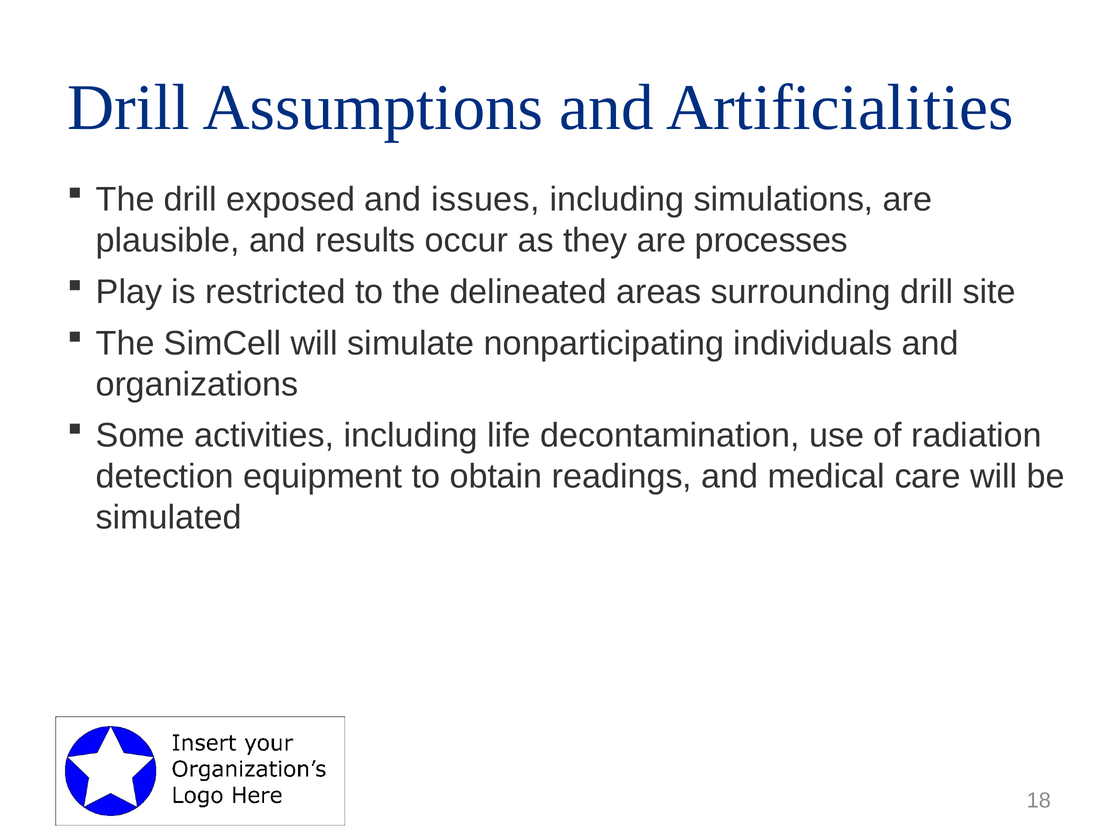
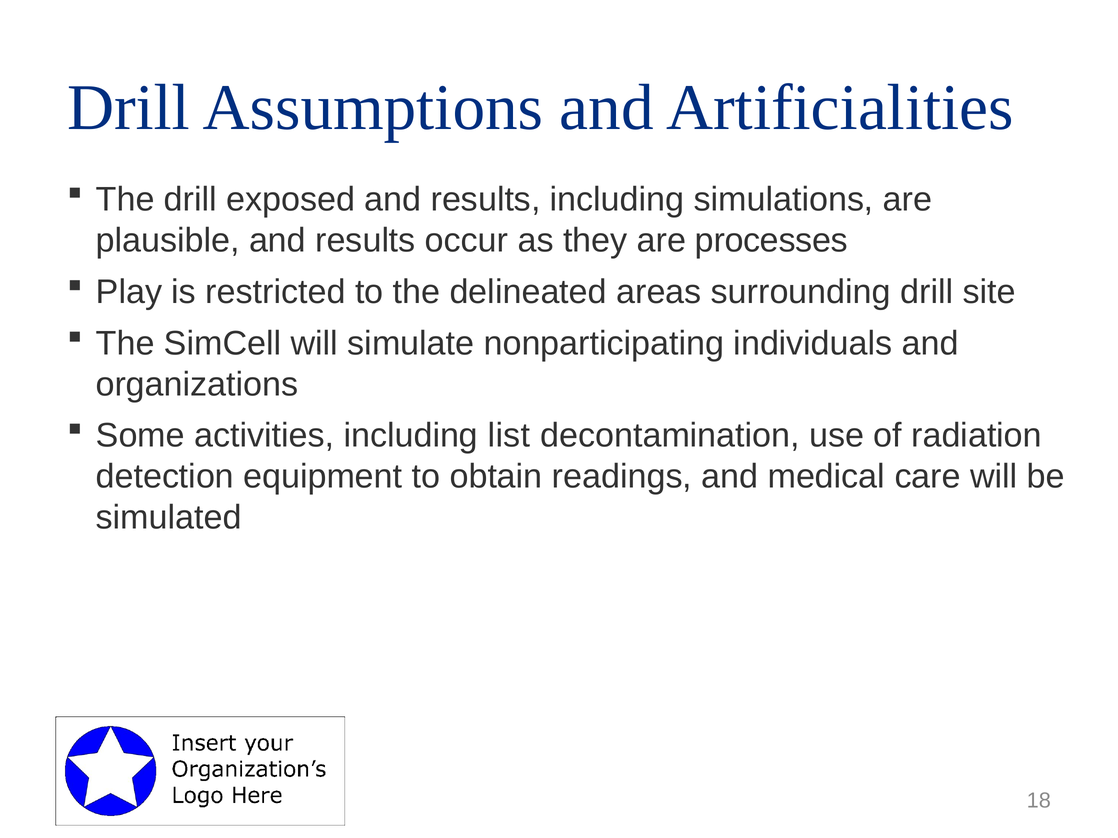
issues at (485, 200): issues -> results
life: life -> list
